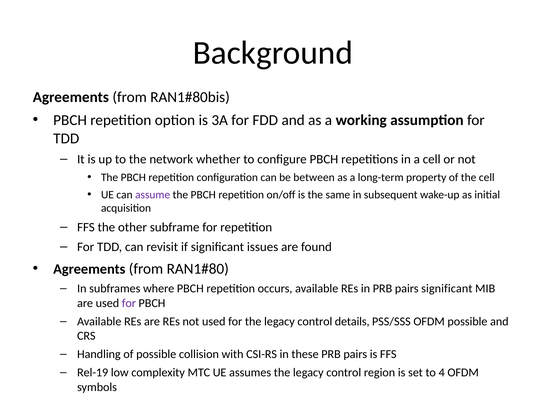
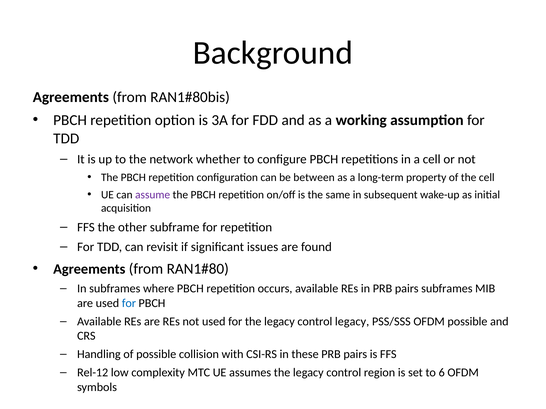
pairs significant: significant -> subframes
for at (129, 304) colour: purple -> blue
control details: details -> legacy
Rel-19: Rel-19 -> Rel-12
4: 4 -> 6
